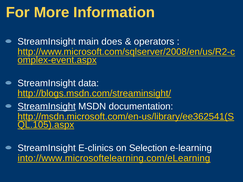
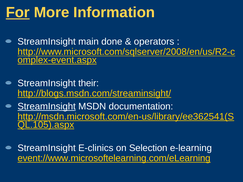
For underline: none -> present
does: does -> done
data: data -> their
into://www.microsoftelearning.com/eLearning: into://www.microsoftelearning.com/eLearning -> event://www.microsoftelearning.com/eLearning
